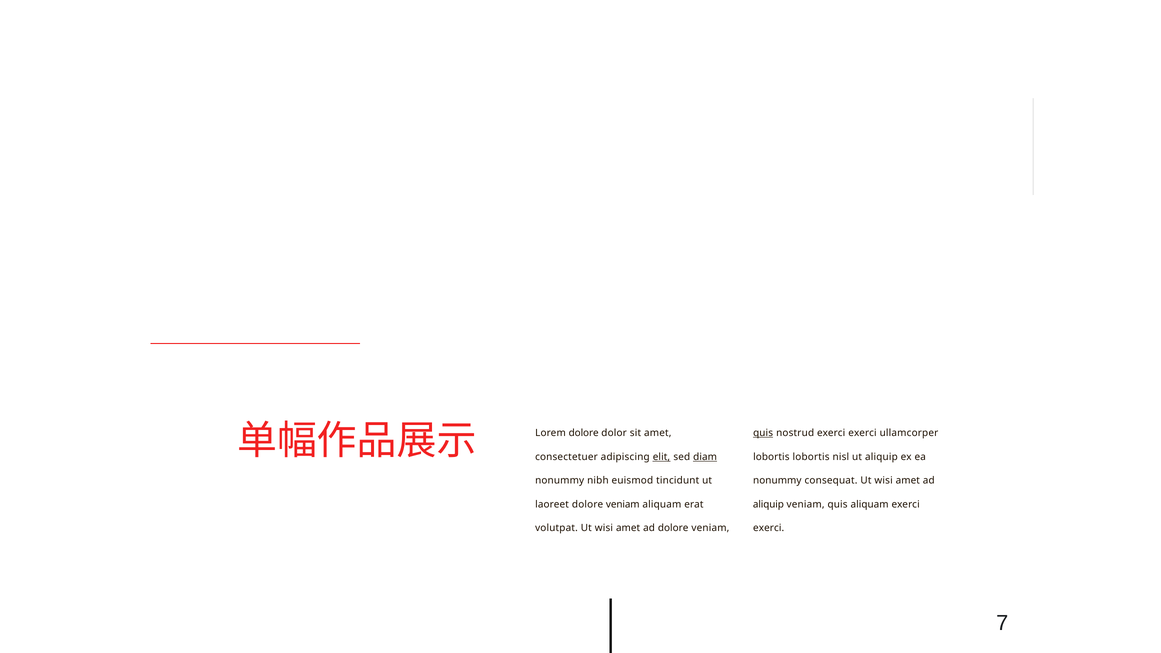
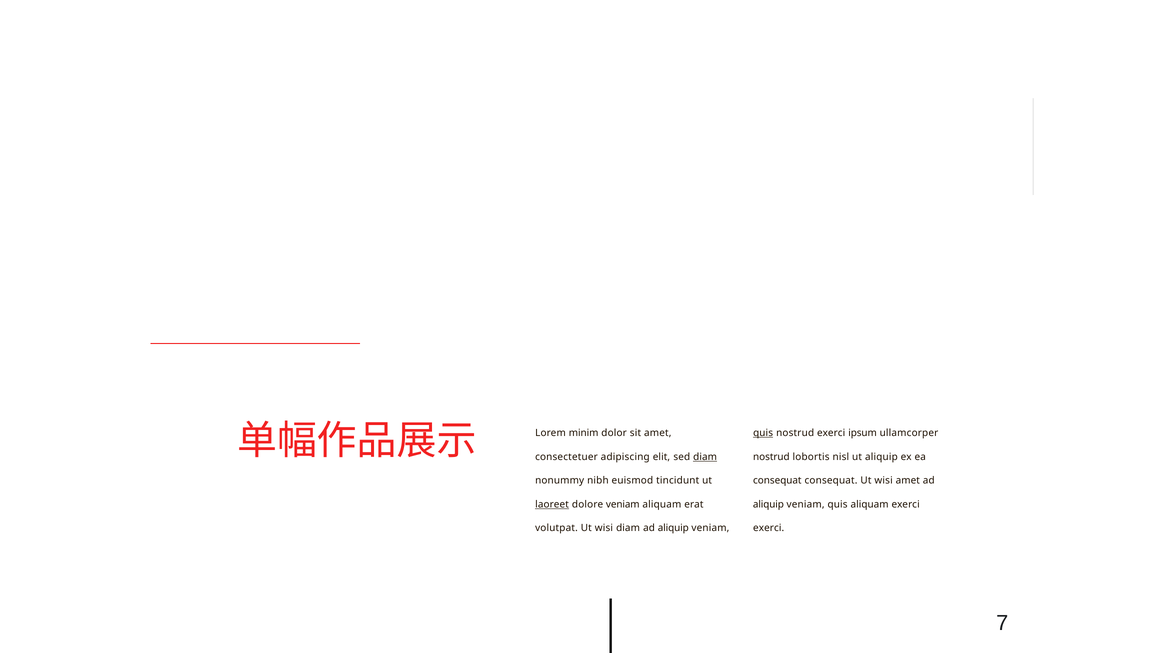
Lorem dolore: dolore -> minim
nostrud exerci exerci: exerci -> ipsum
elit underline: present -> none
lobortis at (771, 457): lobortis -> nostrud
nonummy at (777, 481): nonummy -> consequat
laoreet underline: none -> present
volutpat Ut wisi amet: amet -> diam
dolore at (673, 528): dolore -> aliquip
